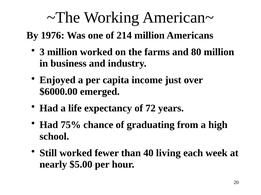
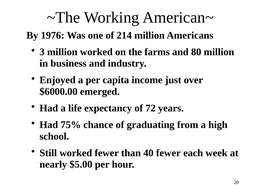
40 living: living -> fewer
